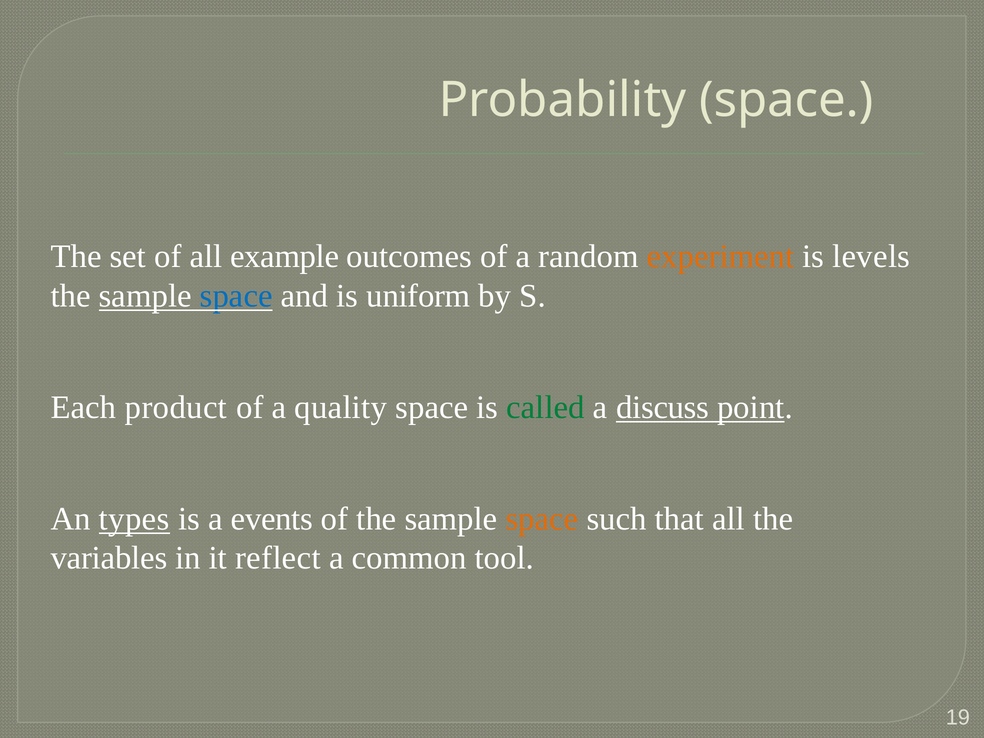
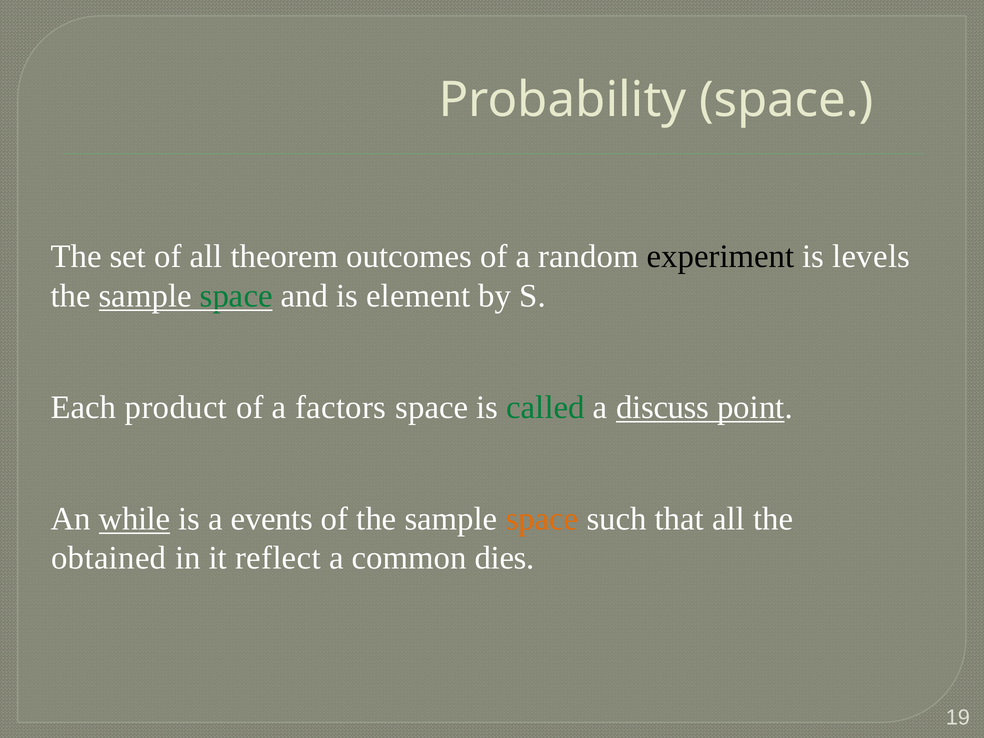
example: example -> theorem
experiment colour: orange -> black
space at (236, 296) colour: blue -> green
uniform: uniform -> element
quality: quality -> factors
types: types -> while
variables: variables -> obtained
tool: tool -> dies
